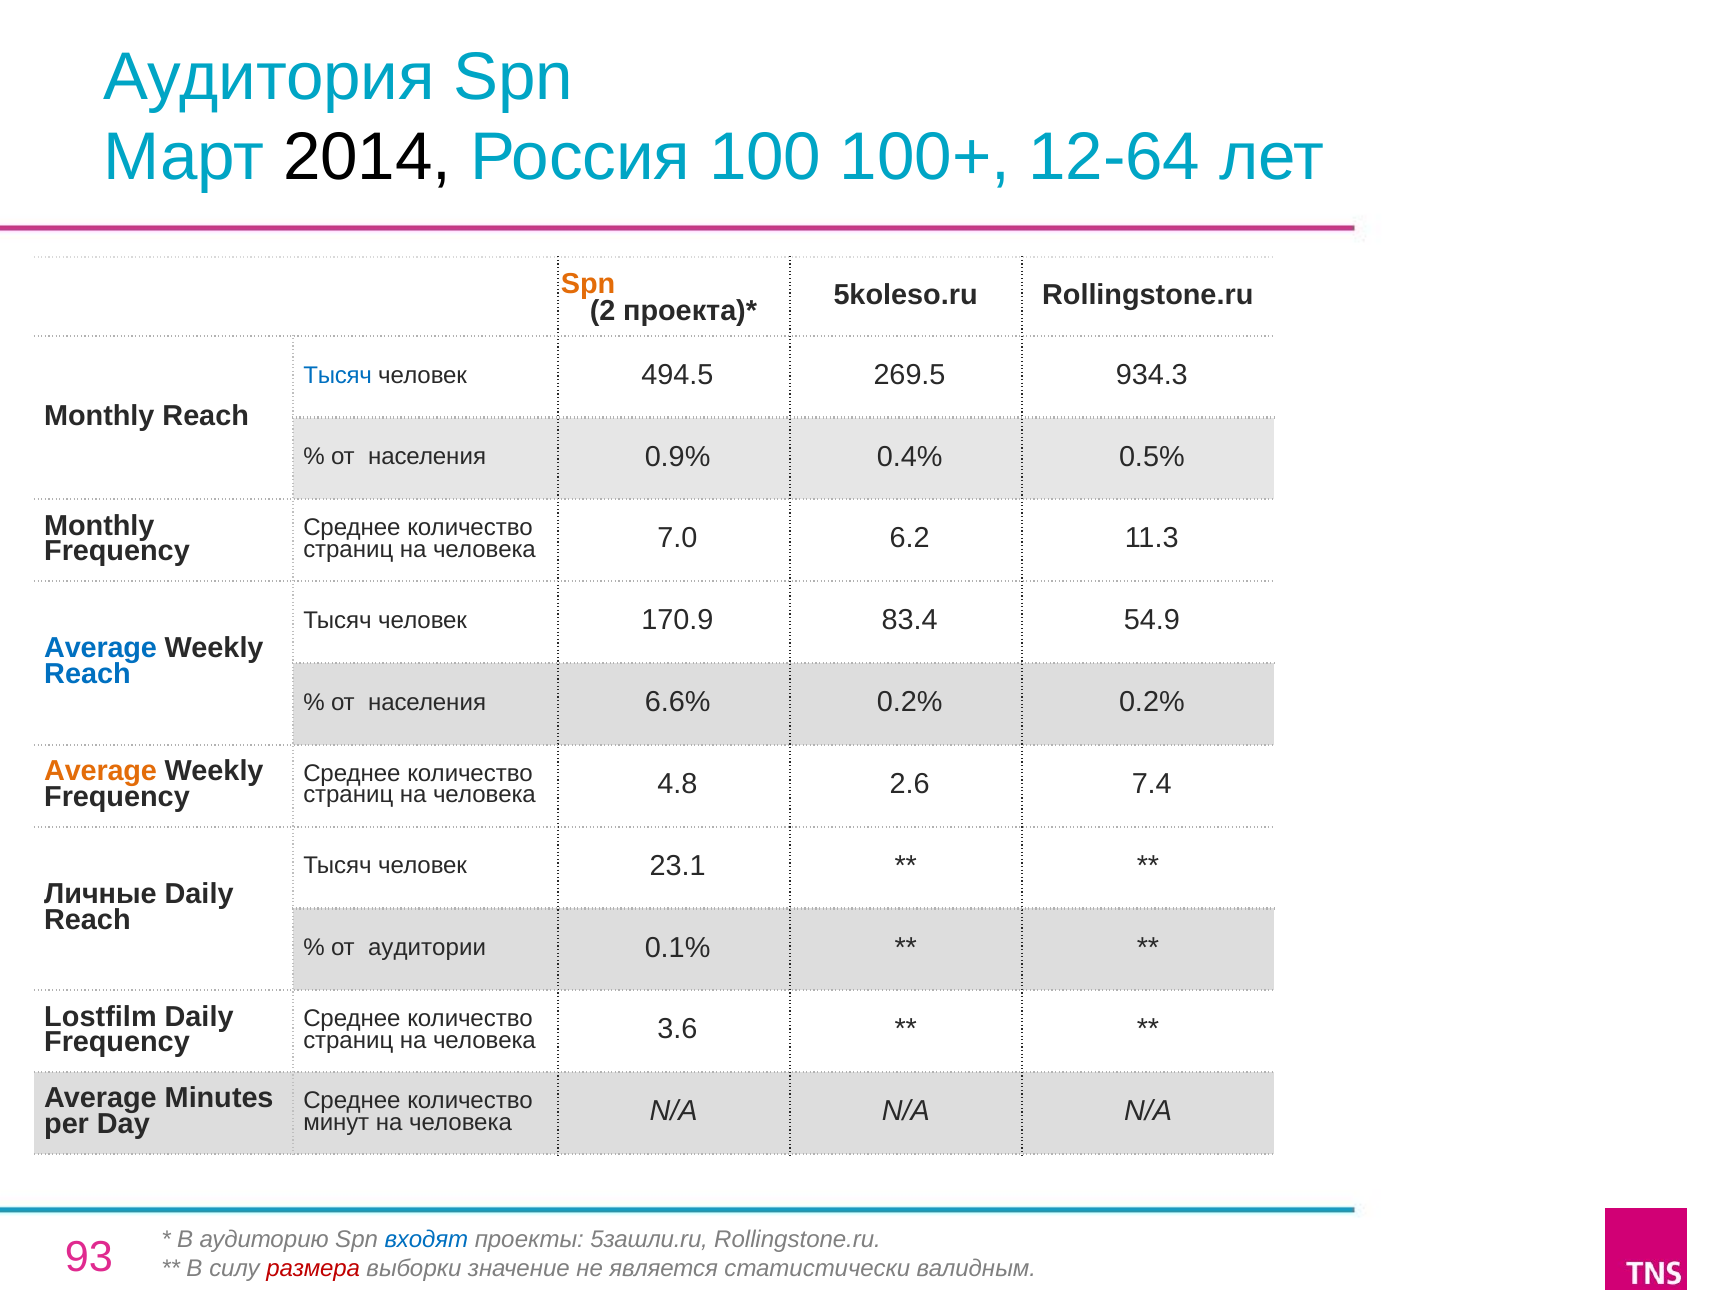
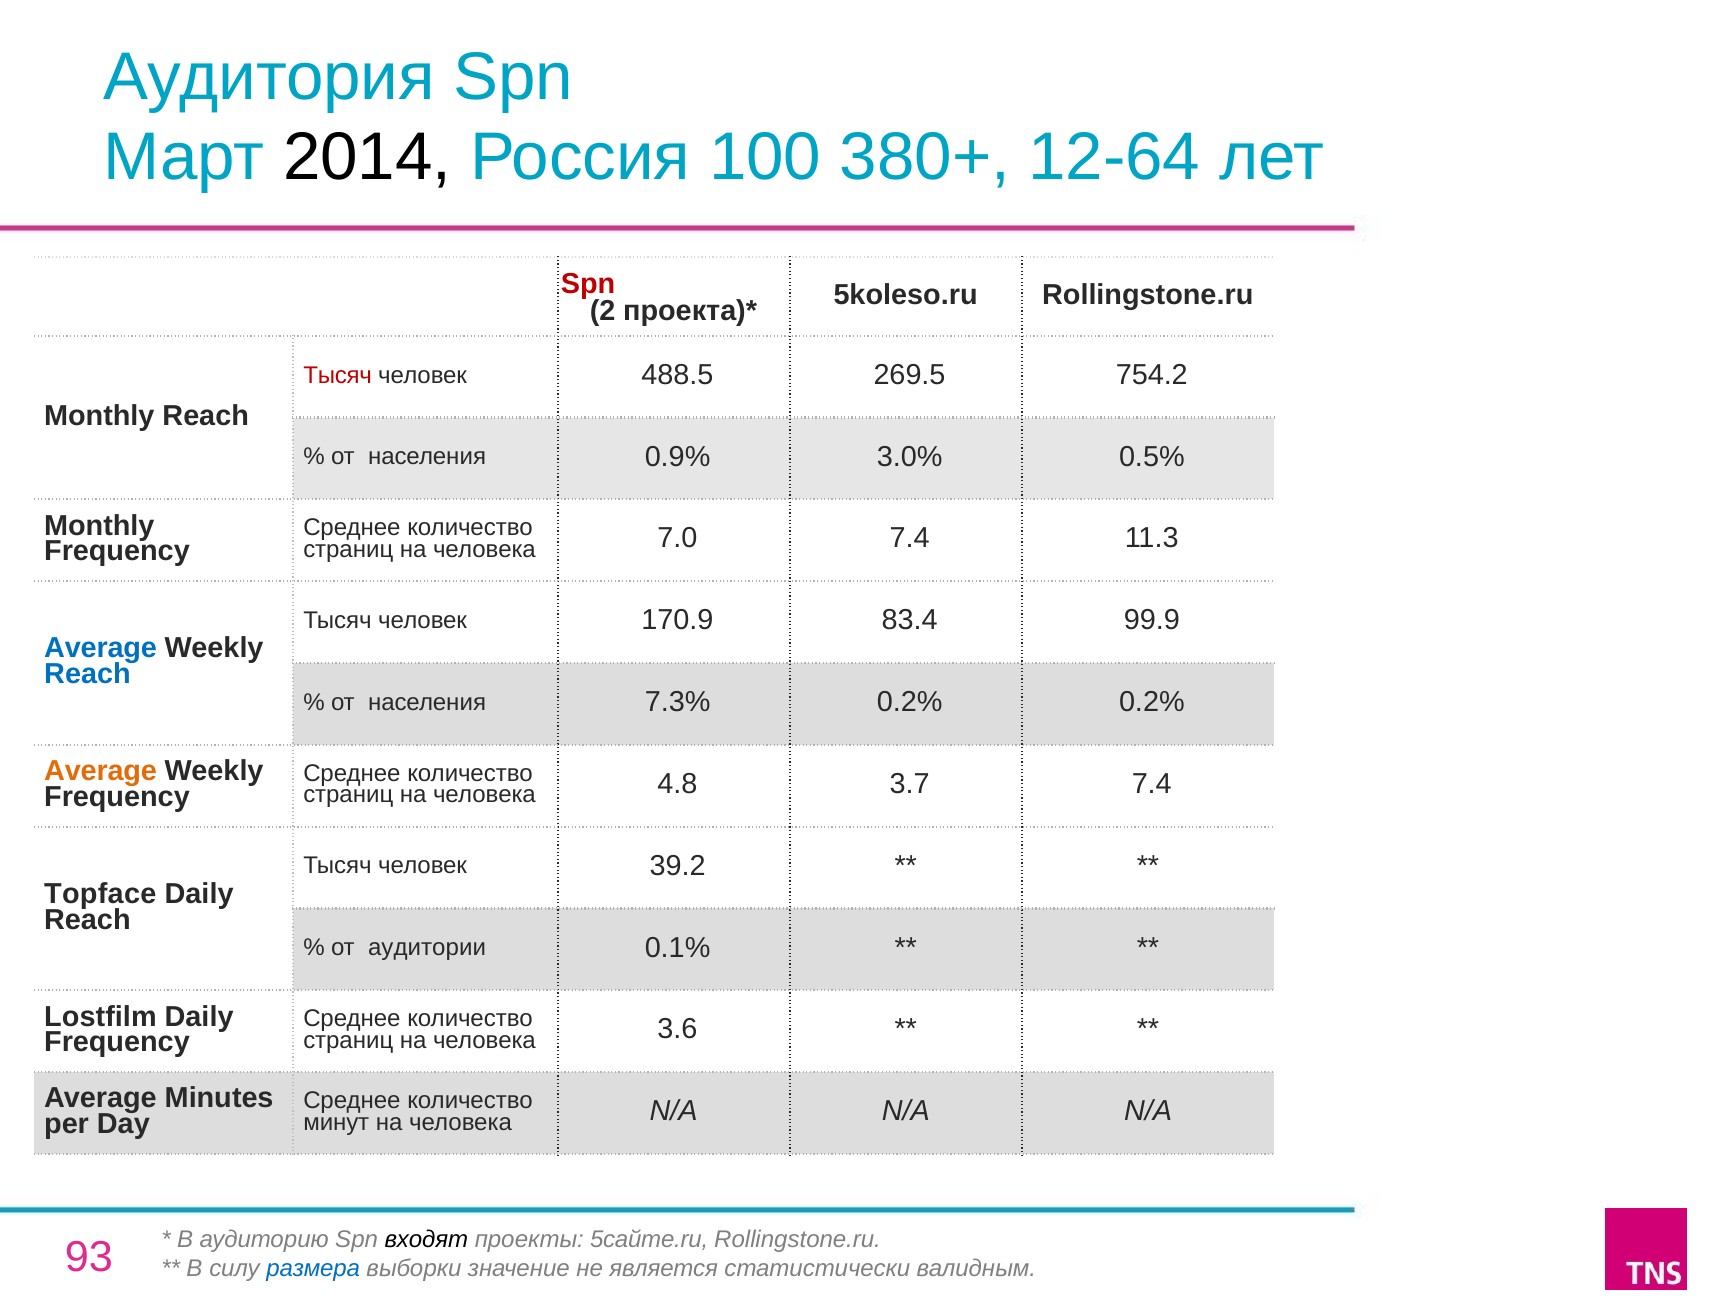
100+: 100+ -> 380+
Spn at (588, 284) colour: orange -> red
Тысяч at (338, 375) colour: blue -> red
494.5: 494.5 -> 488.5
934.3: 934.3 -> 754.2
0.4%: 0.4% -> 3.0%
7.0 6.2: 6.2 -> 7.4
54.9: 54.9 -> 99.9
6.6%: 6.6% -> 7.3%
2.6: 2.6 -> 3.7
23.1: 23.1 -> 39.2
Личные: Личные -> Topface
входят colour: blue -> black
5зашли.ru: 5зашли.ru -> 5сайте.ru
размера colour: red -> blue
